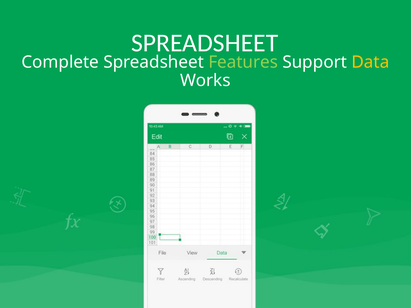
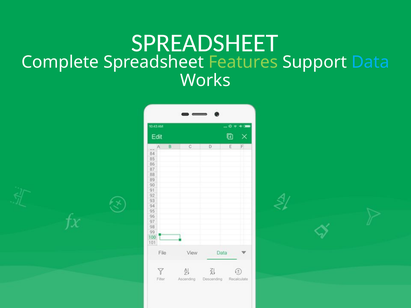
Data colour: yellow -> light blue
